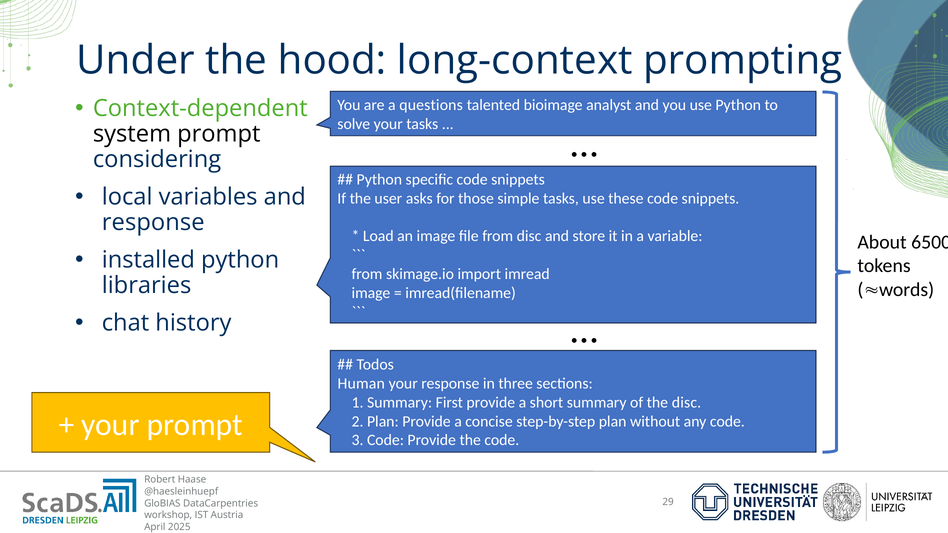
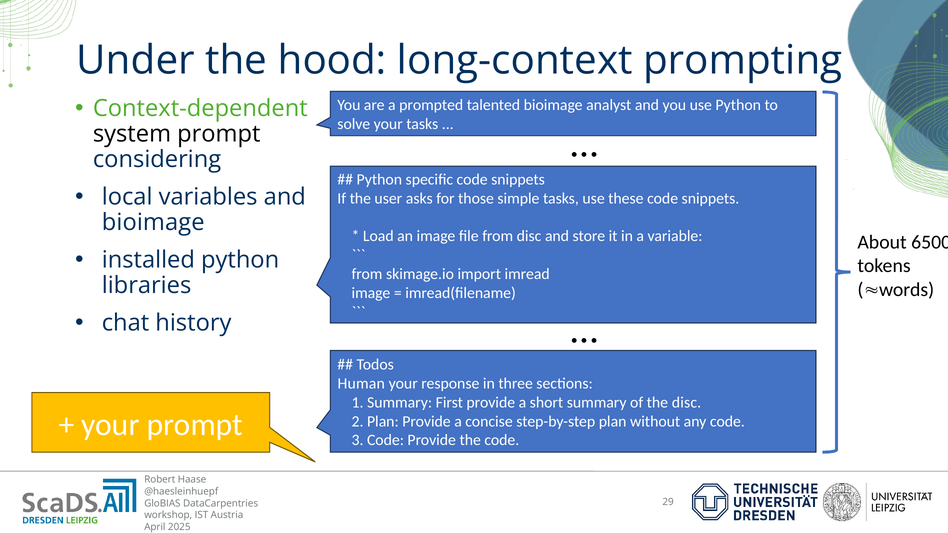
questions: questions -> prompted
response at (153, 222): response -> bioimage
